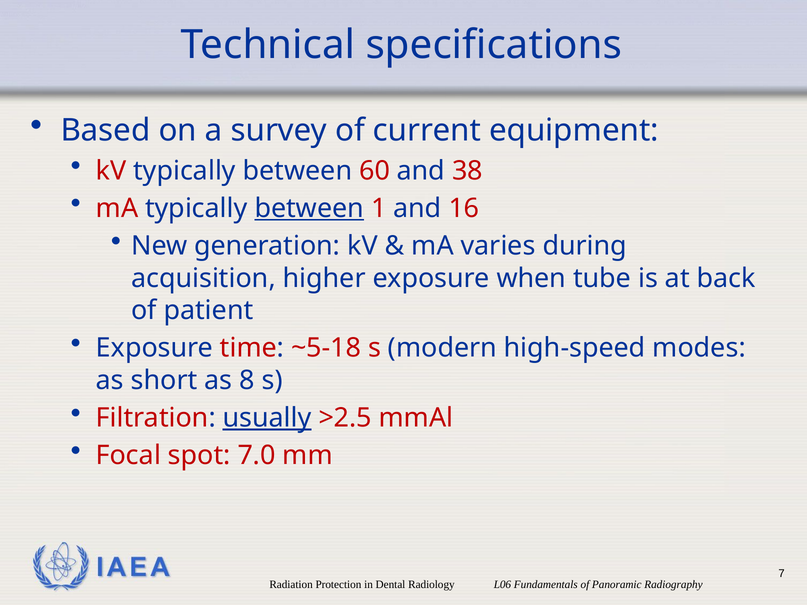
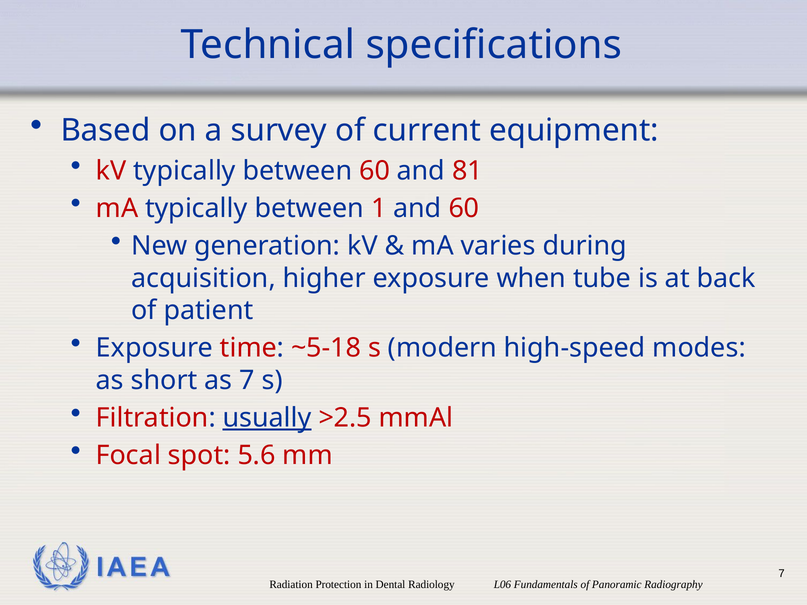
38: 38 -> 81
between at (309, 208) underline: present -> none
and 16: 16 -> 60
as 8: 8 -> 7
7.0: 7.0 -> 5.6
